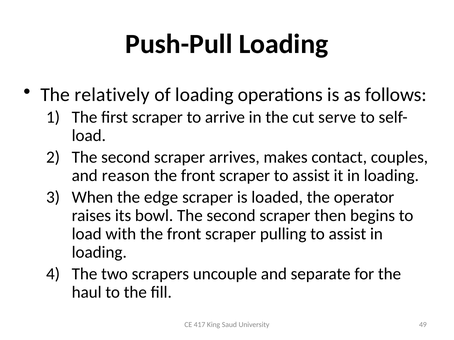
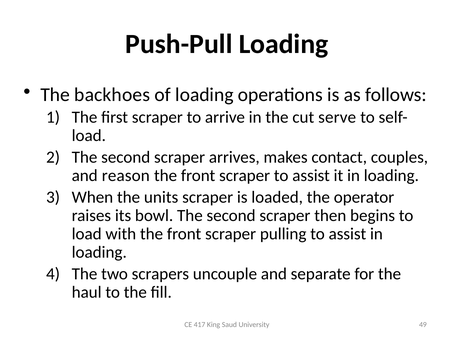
relatively: relatively -> backhoes
edge: edge -> units
